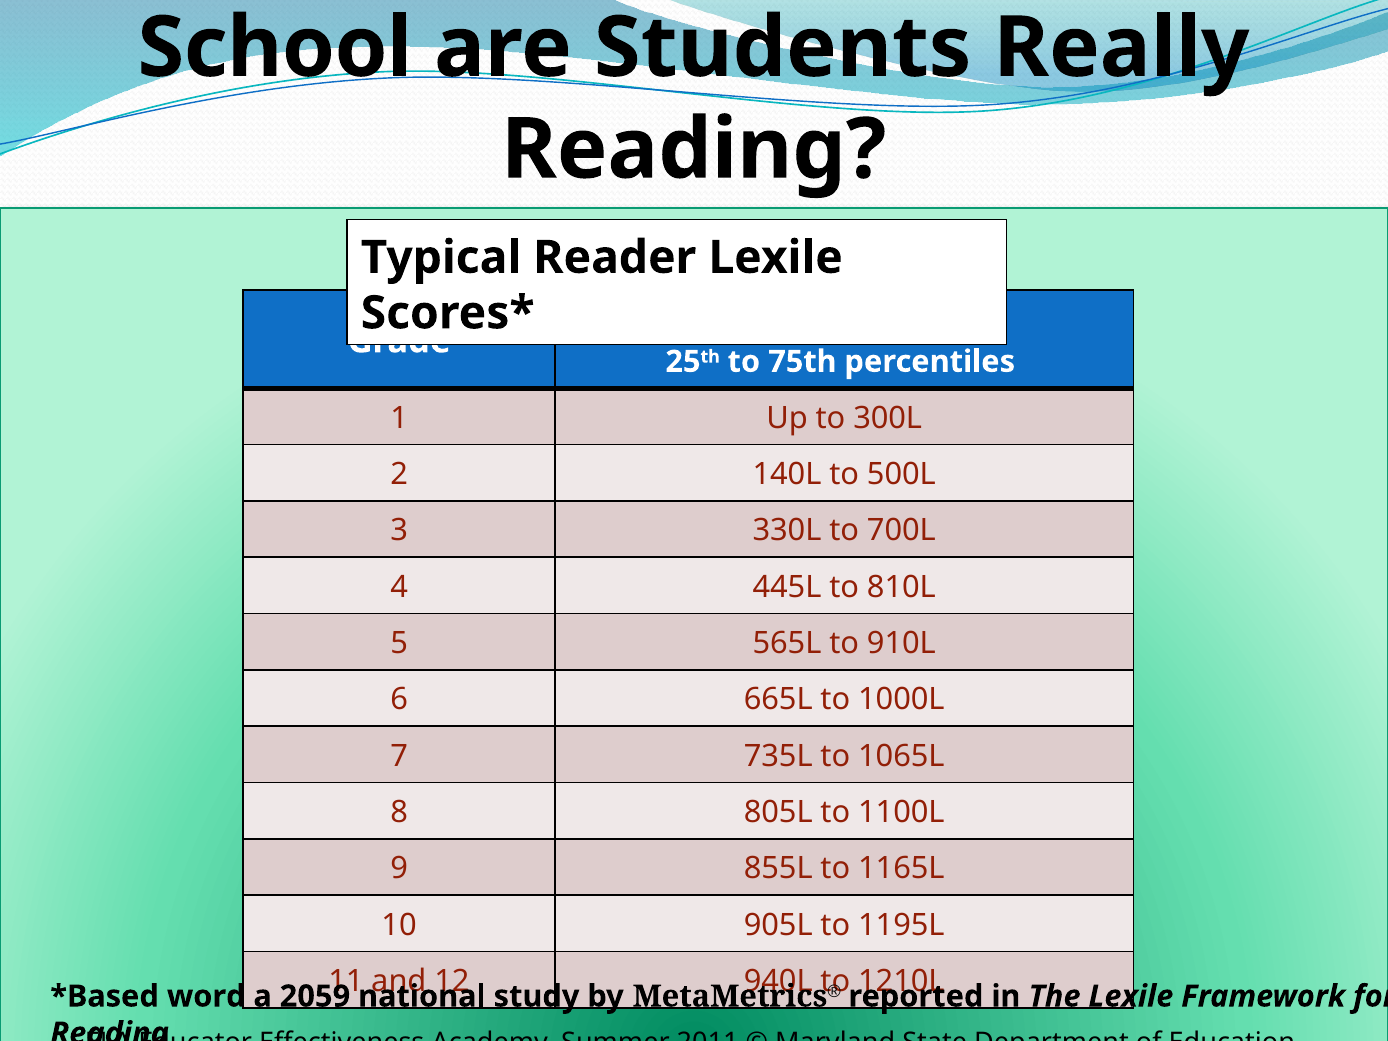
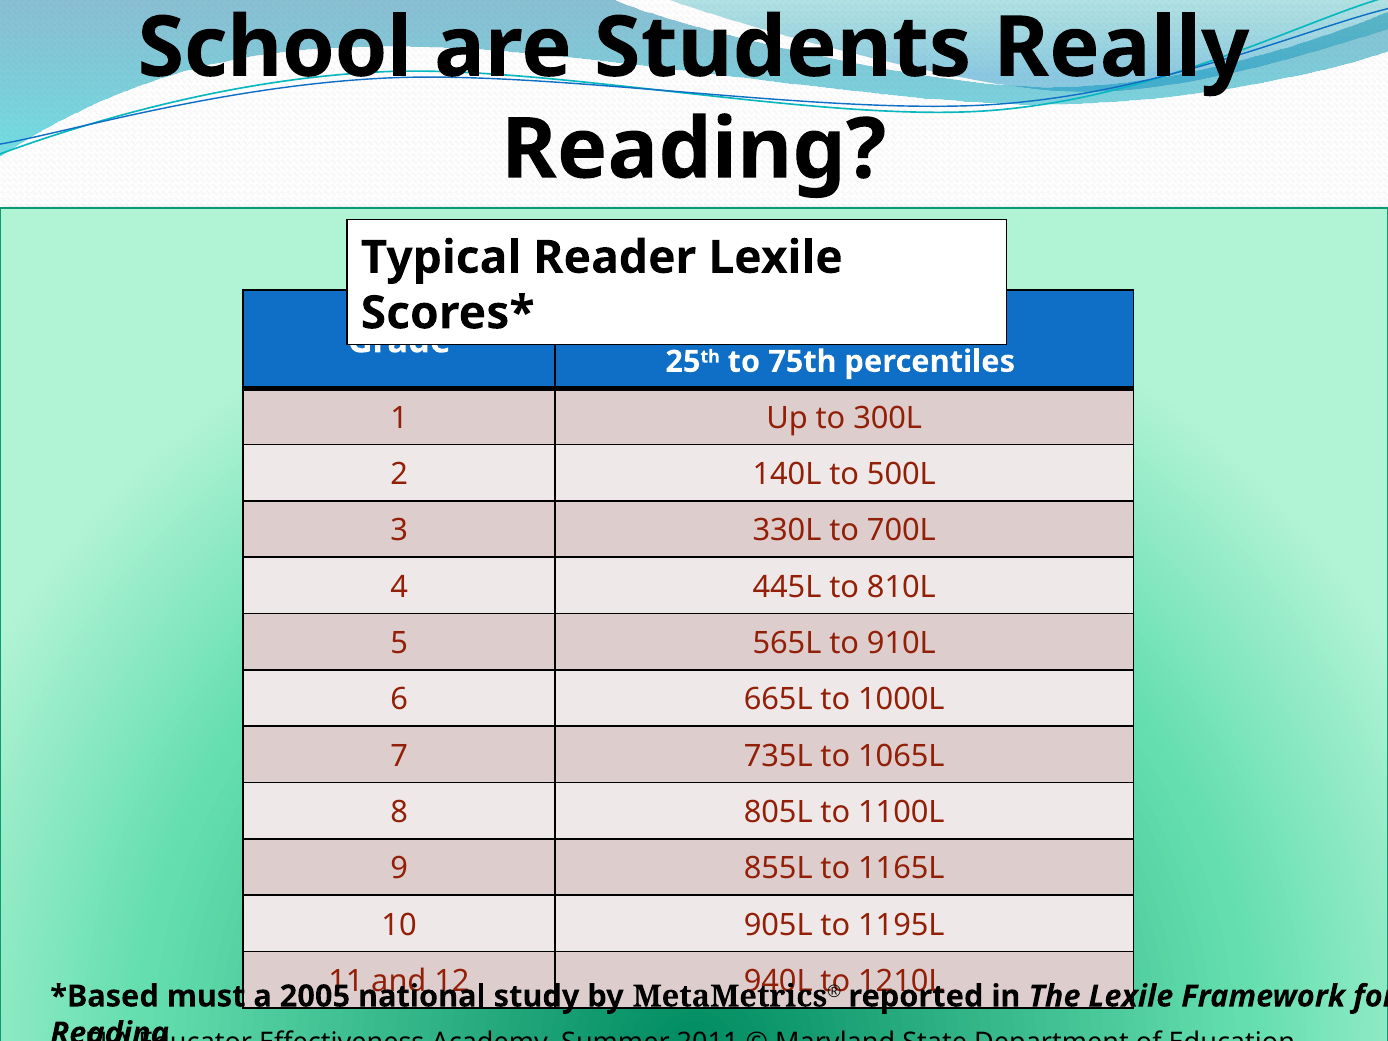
word: word -> must
2059: 2059 -> 2005
